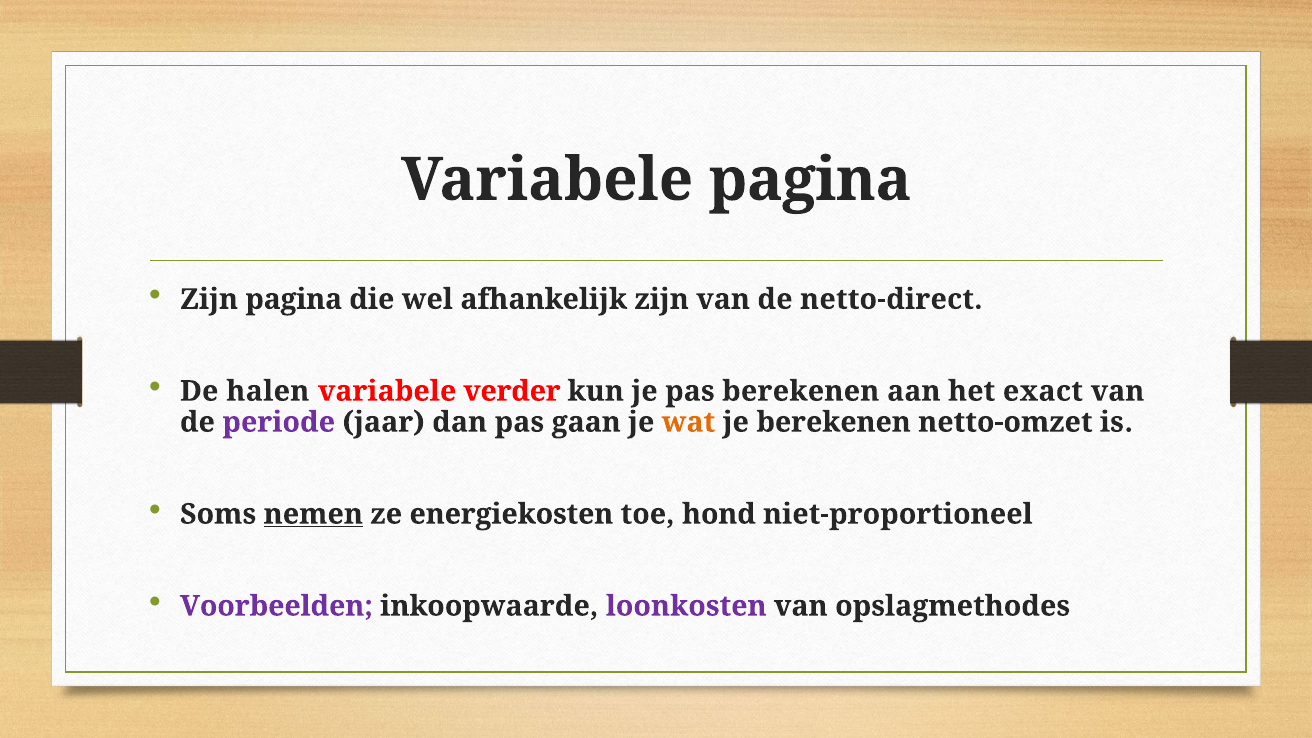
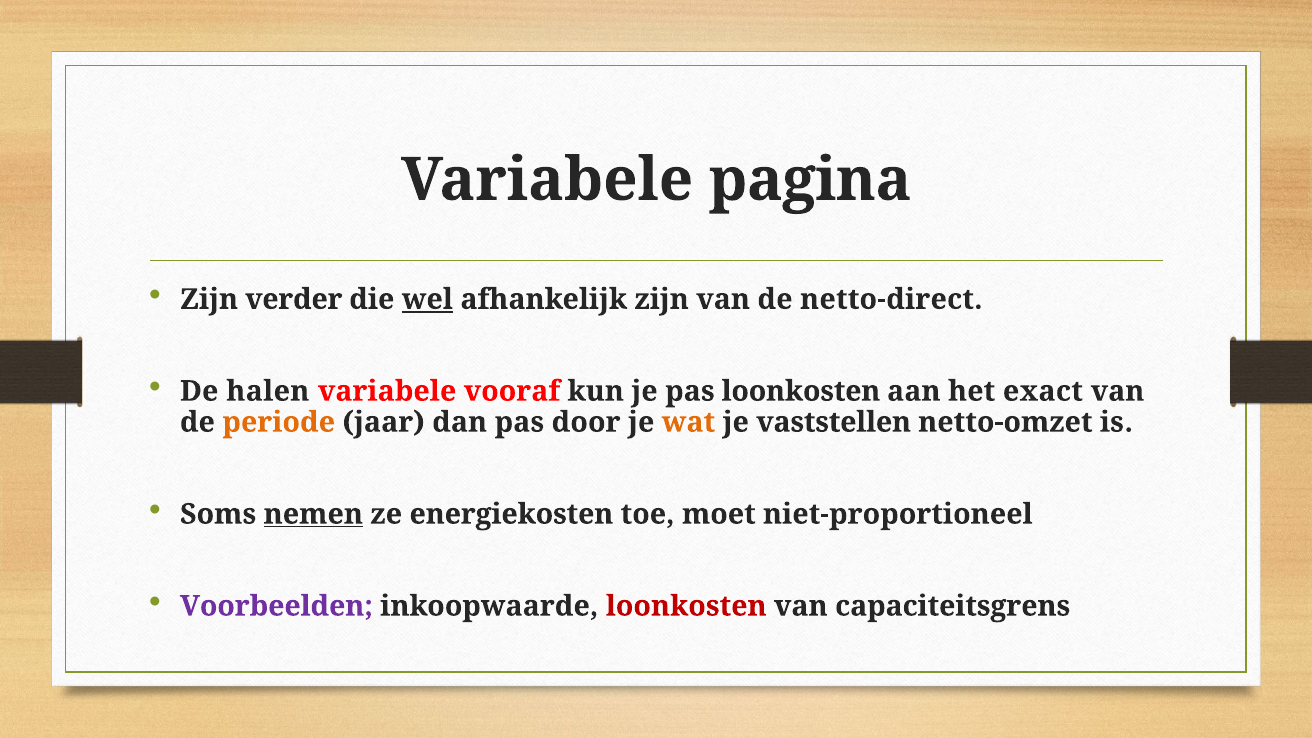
Zijn pagina: pagina -> verder
wel underline: none -> present
verder: verder -> vooraf
pas berekenen: berekenen -> loonkosten
periode colour: purple -> orange
gaan: gaan -> door
je berekenen: berekenen -> vaststellen
hond: hond -> moet
loonkosten at (686, 606) colour: purple -> red
opslagmethodes: opslagmethodes -> capaciteitsgrens
